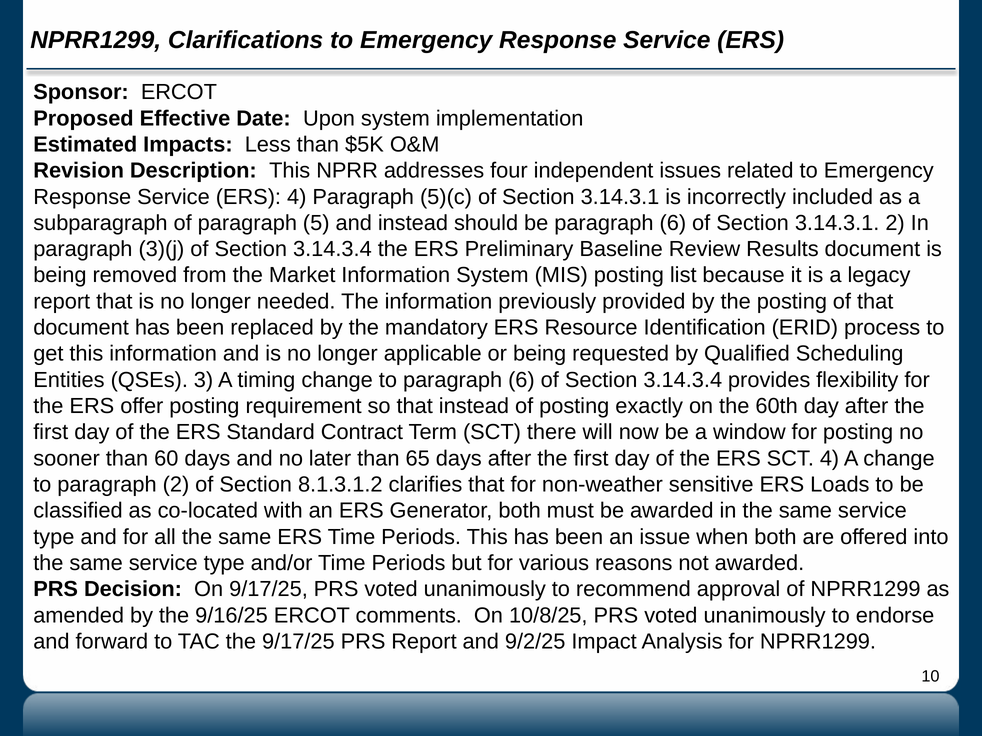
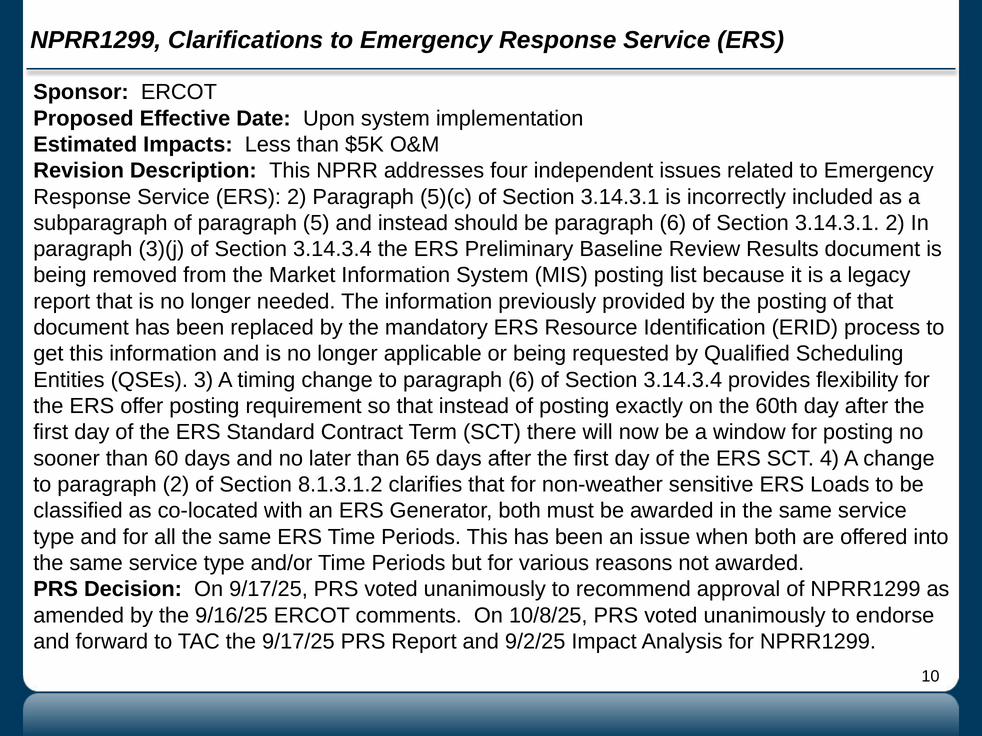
ERS 4: 4 -> 2
